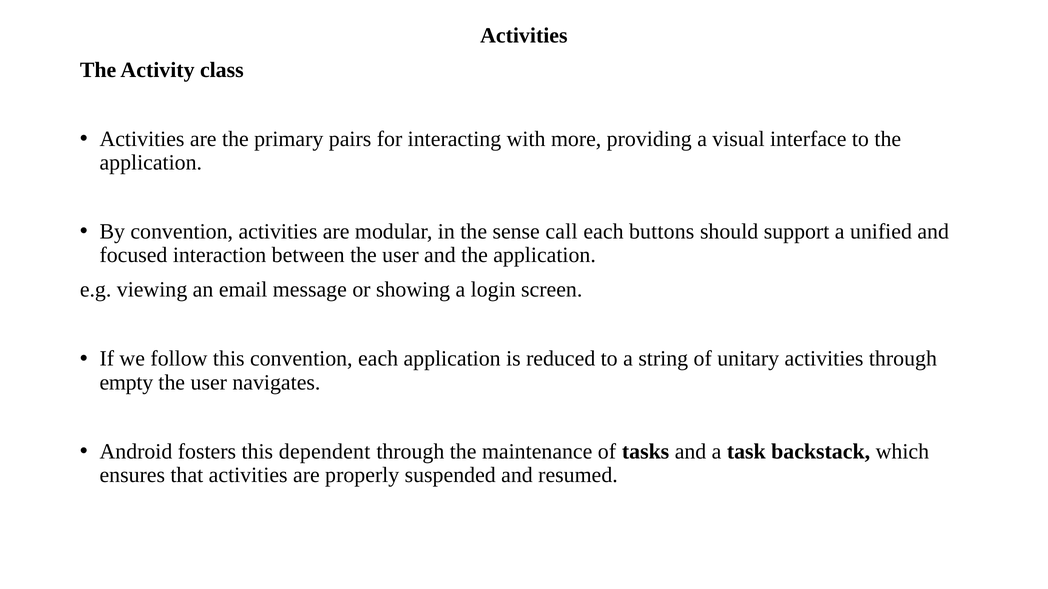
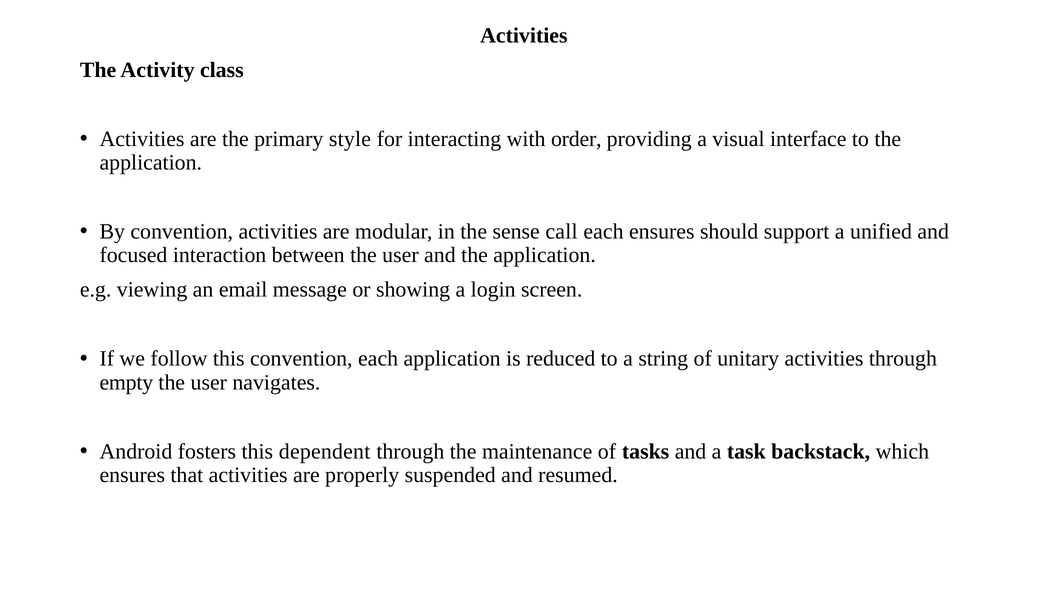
pairs: pairs -> style
more: more -> order
each buttons: buttons -> ensures
